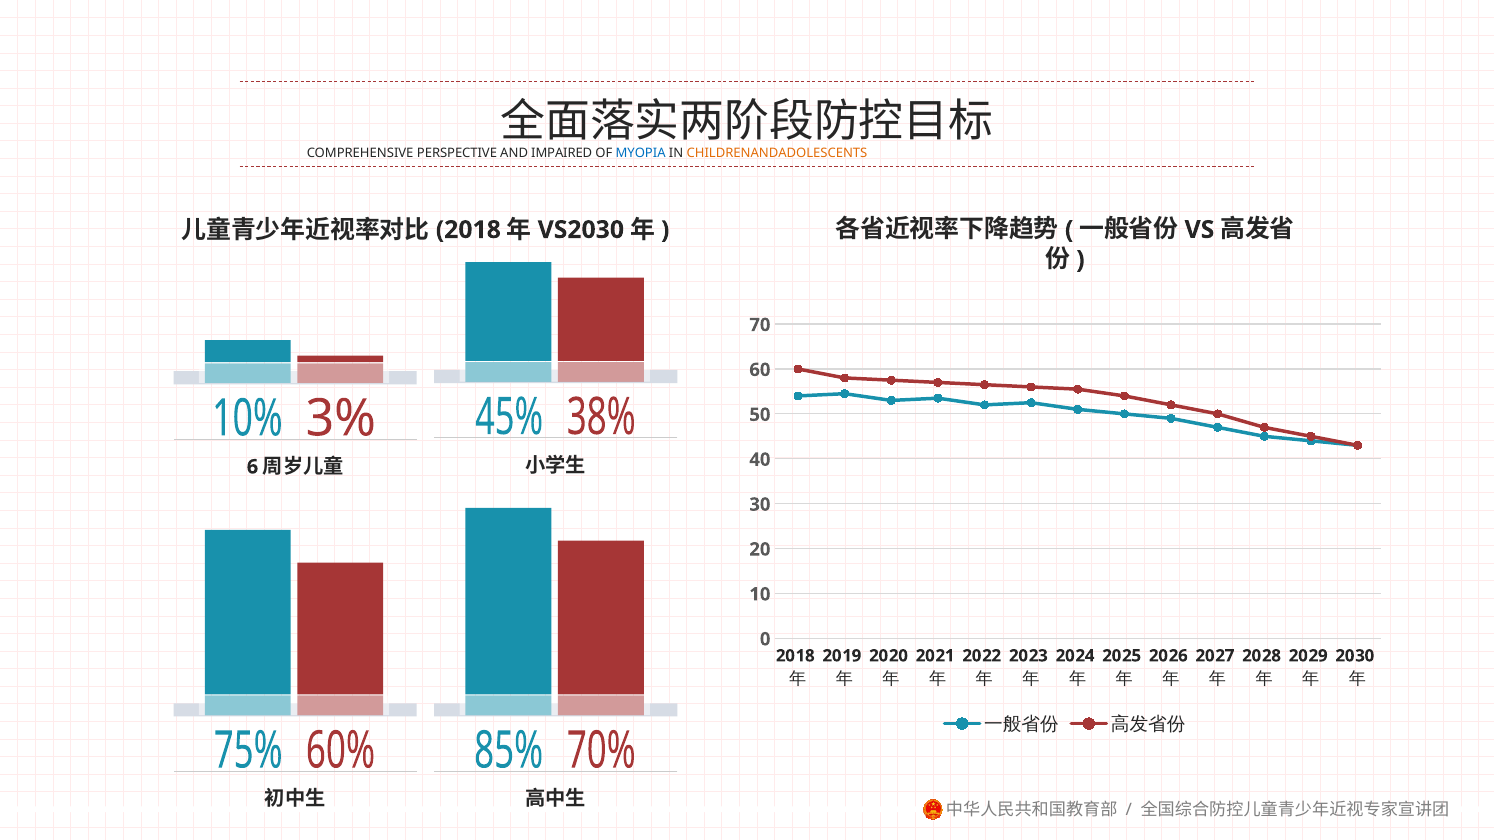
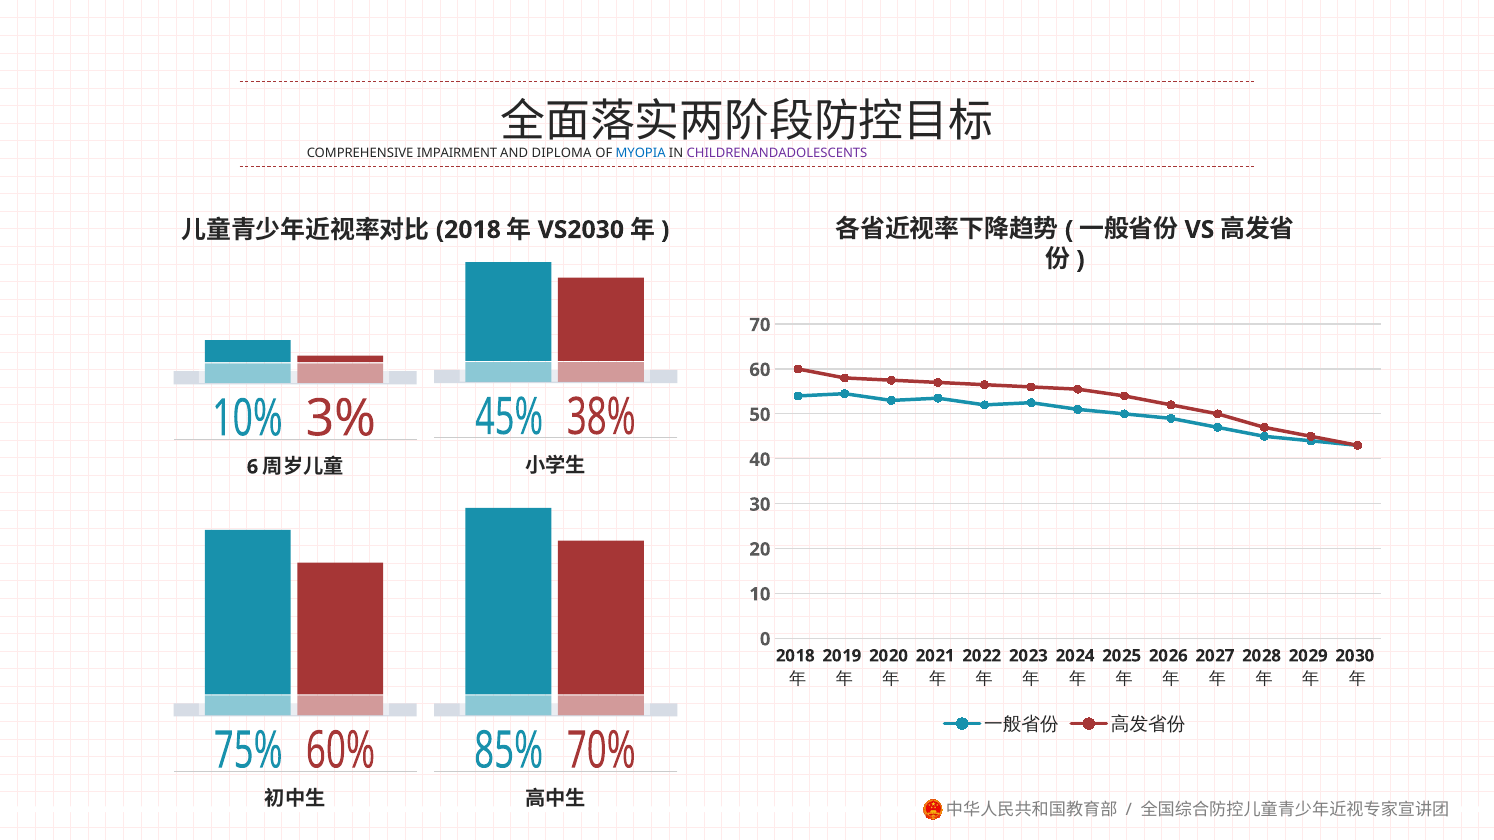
PERSPECTIVE: PERSPECTIVE -> IMPAIRMENT
IMPAIRED: IMPAIRED -> DIPLOMA
CHILDRENANDADOLESCENTS colour: orange -> purple
